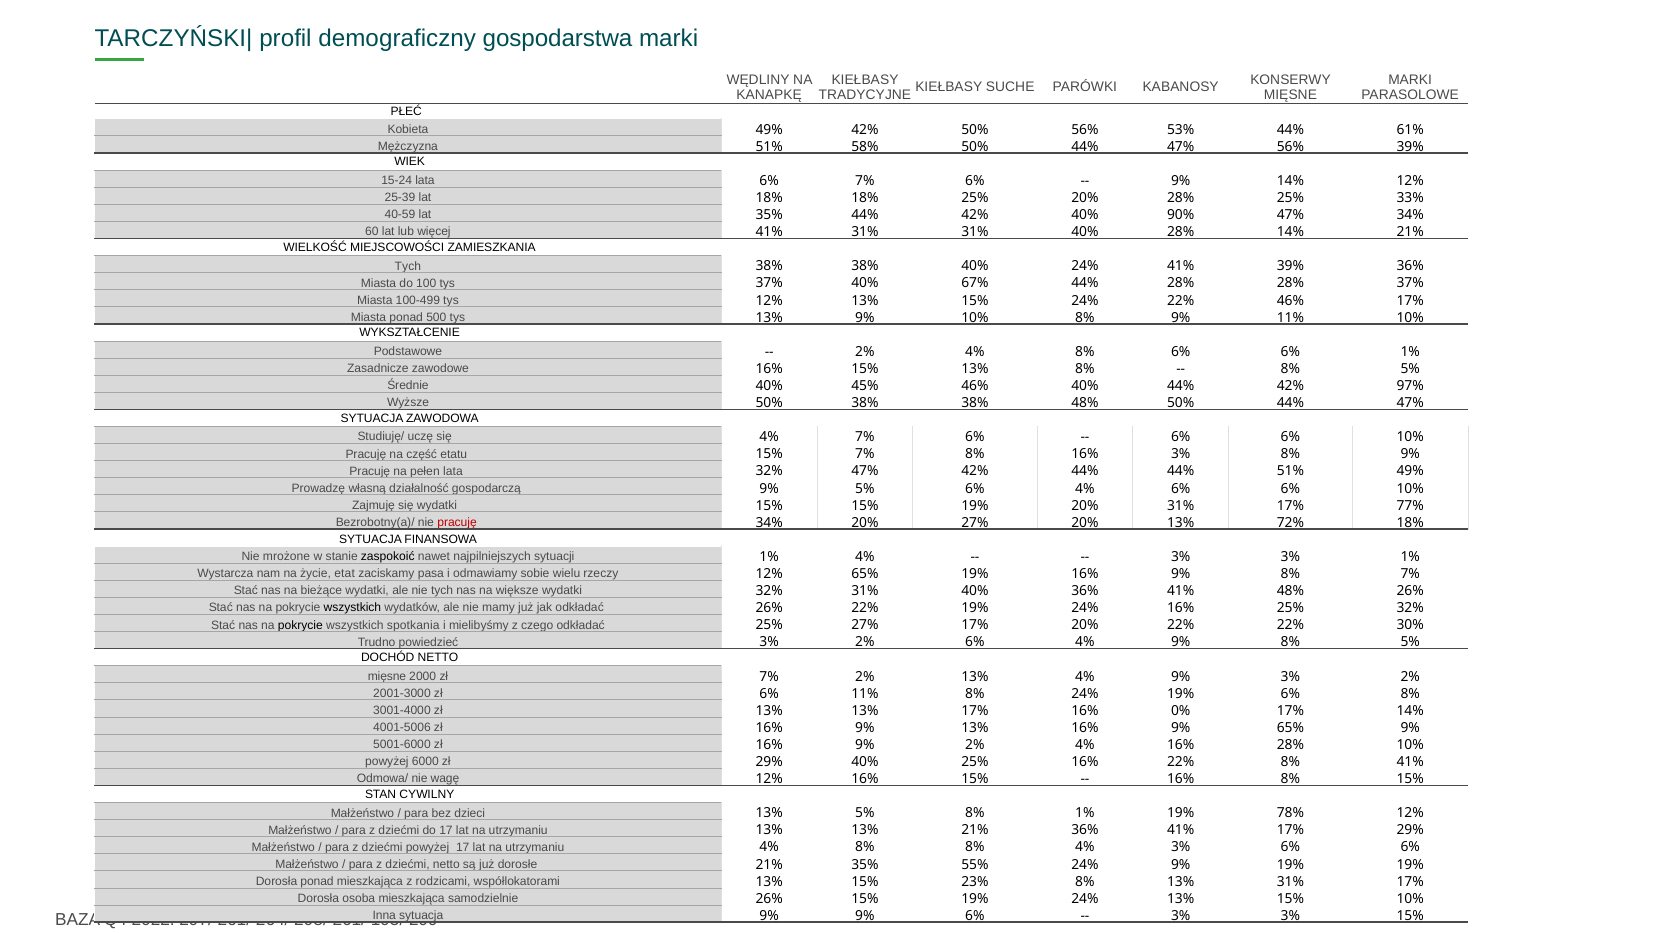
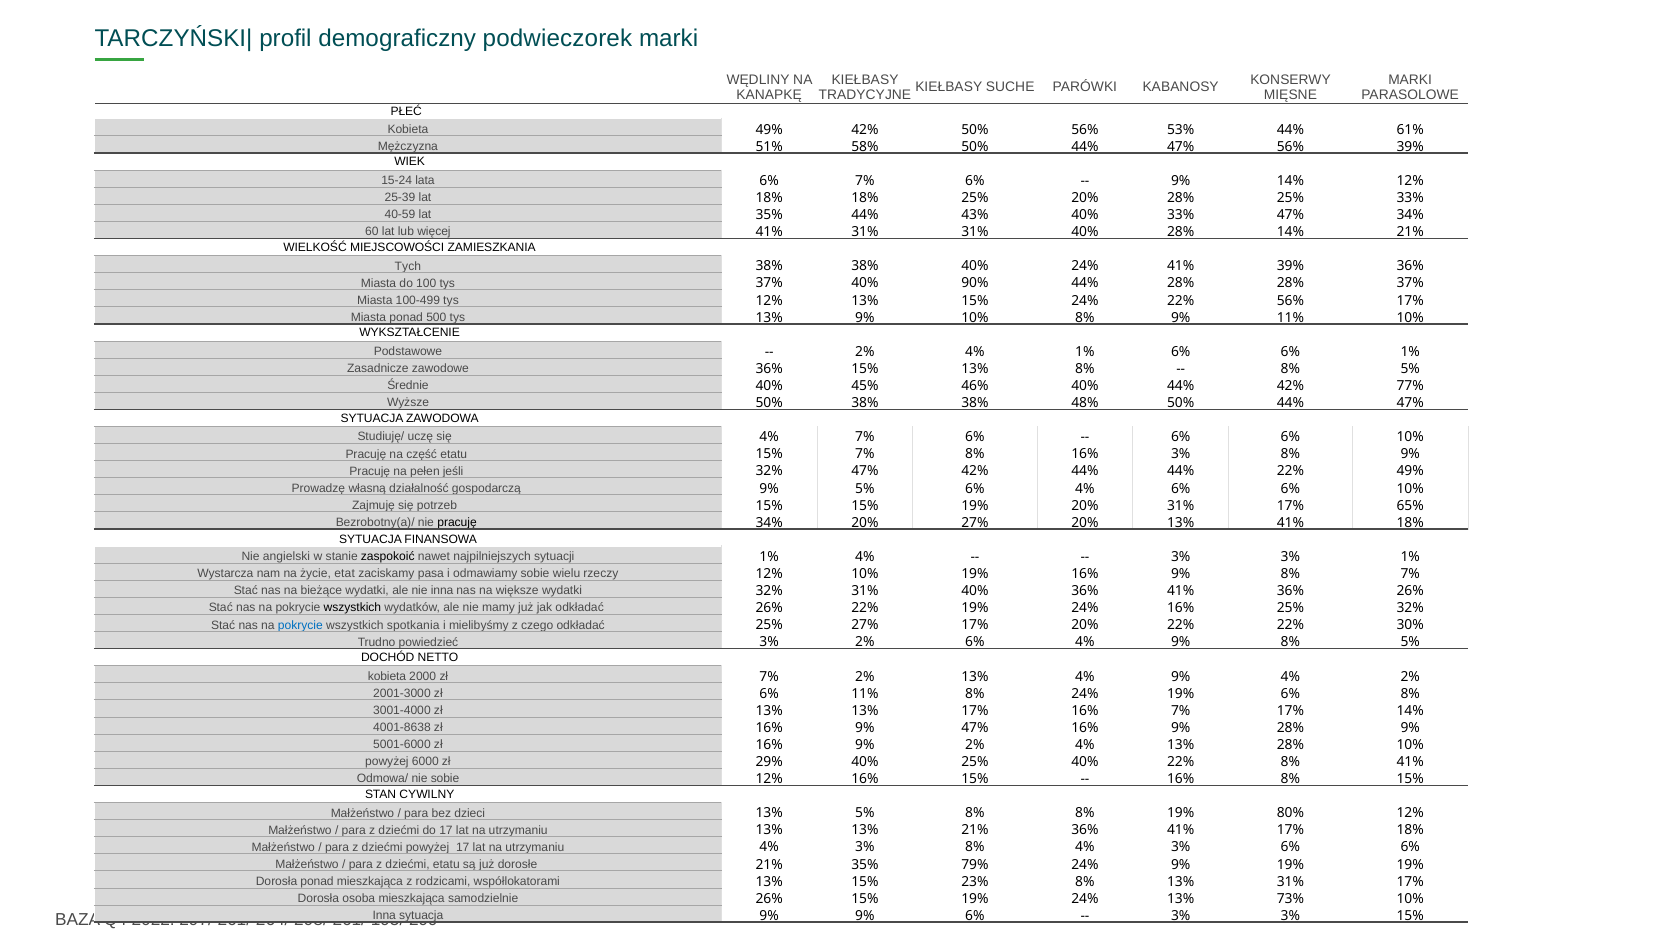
gospodarstwa: gospodarstwa -> podwieczorek
35% 44% 42%: 42% -> 43%
40% 90%: 90% -> 33%
67%: 67% -> 90%
22% 46%: 46% -> 56%
2% 4% 8%: 8% -> 1%
zawodowe 16%: 16% -> 36%
97%: 97% -> 77%
pełen lata: lata -> jeśli
44% 51%: 51% -> 22%
się wydatki: wydatki -> potrzeb
77%: 77% -> 65%
pracuję at (457, 523) colour: red -> black
13% 72%: 72% -> 41%
mrożone: mrożone -> angielski
12% 65%: 65% -> 10%
nie tych: tych -> inna
41% 48%: 48% -> 36%
pokrycie at (300, 625) colour: black -> blue
mięsne at (387, 676): mięsne -> kobieta
9% 3%: 3% -> 4%
16% 0%: 0% -> 7%
4001-5006: 4001-5006 -> 4001-8638
9% 13%: 13% -> 47%
9% 65%: 65% -> 28%
4% 16%: 16% -> 13%
25% 16%: 16% -> 40%
nie wagę: wagę -> sobie
8% 1%: 1% -> 8%
78%: 78% -> 80%
17% 29%: 29% -> 18%
utrzymaniu 4% 8%: 8% -> 3%
dziećmi netto: netto -> etatu
55%: 55% -> 79%
24% 13% 15%: 15% -> 73%
